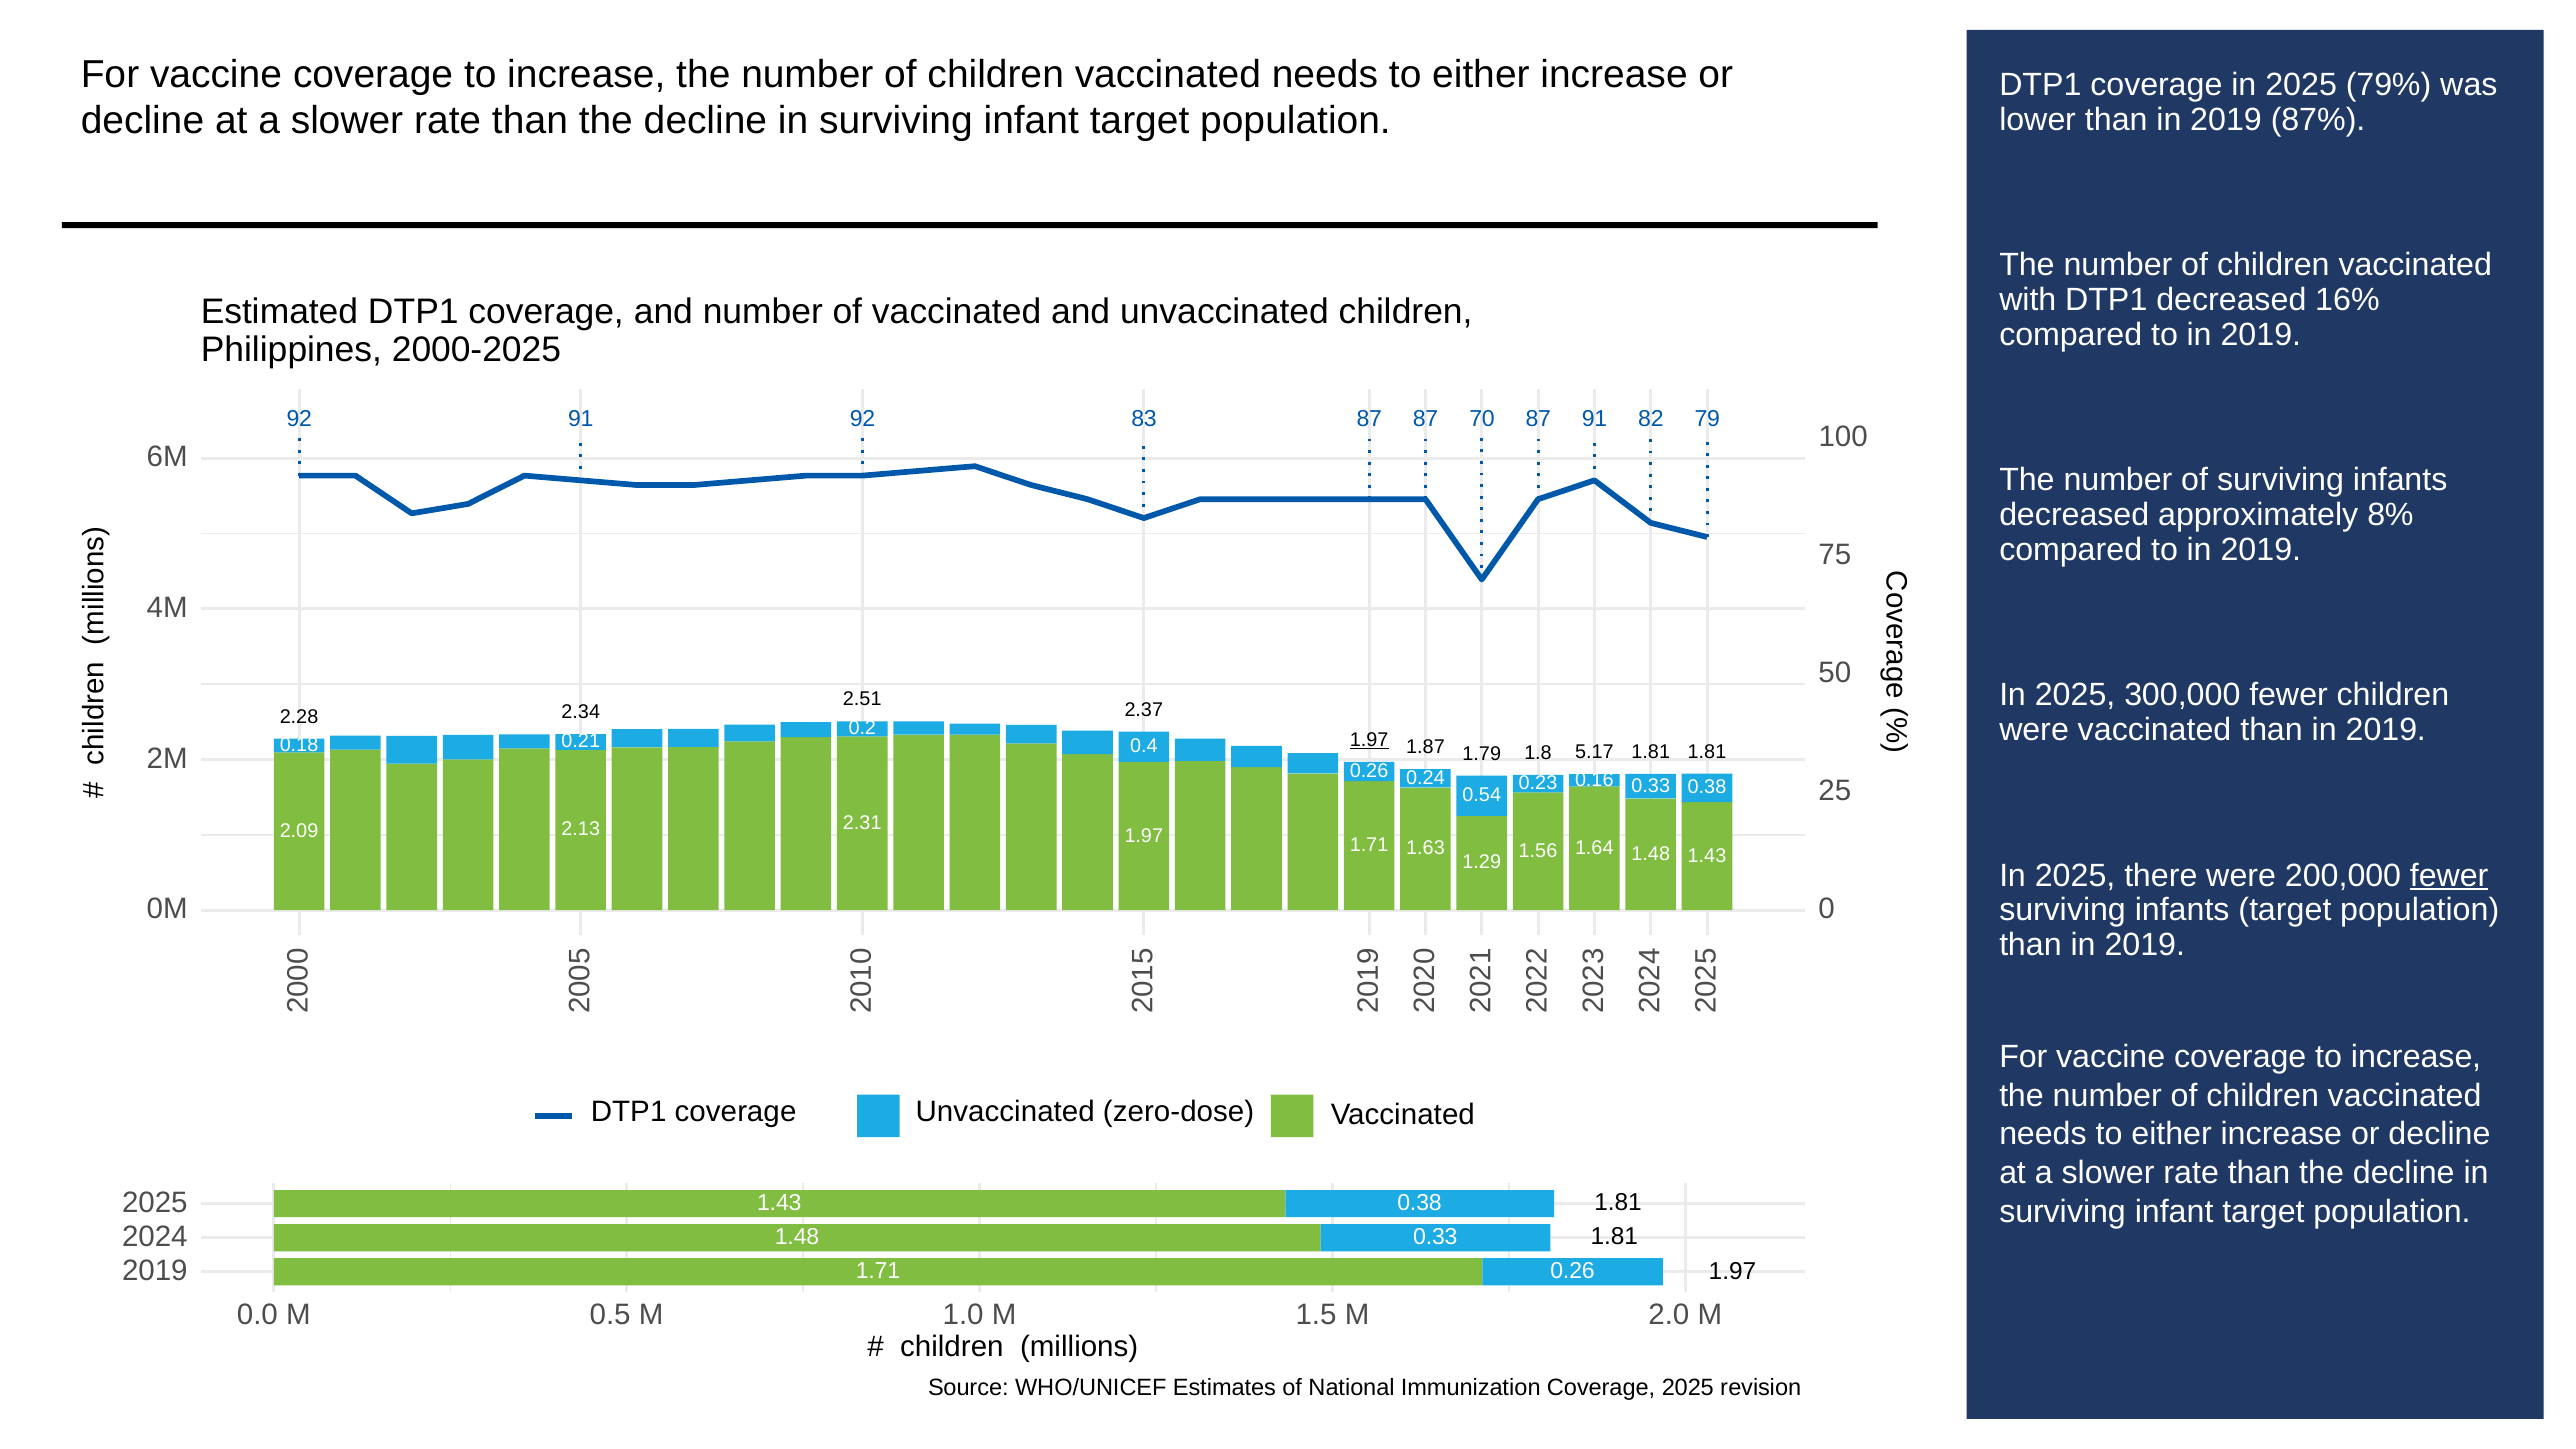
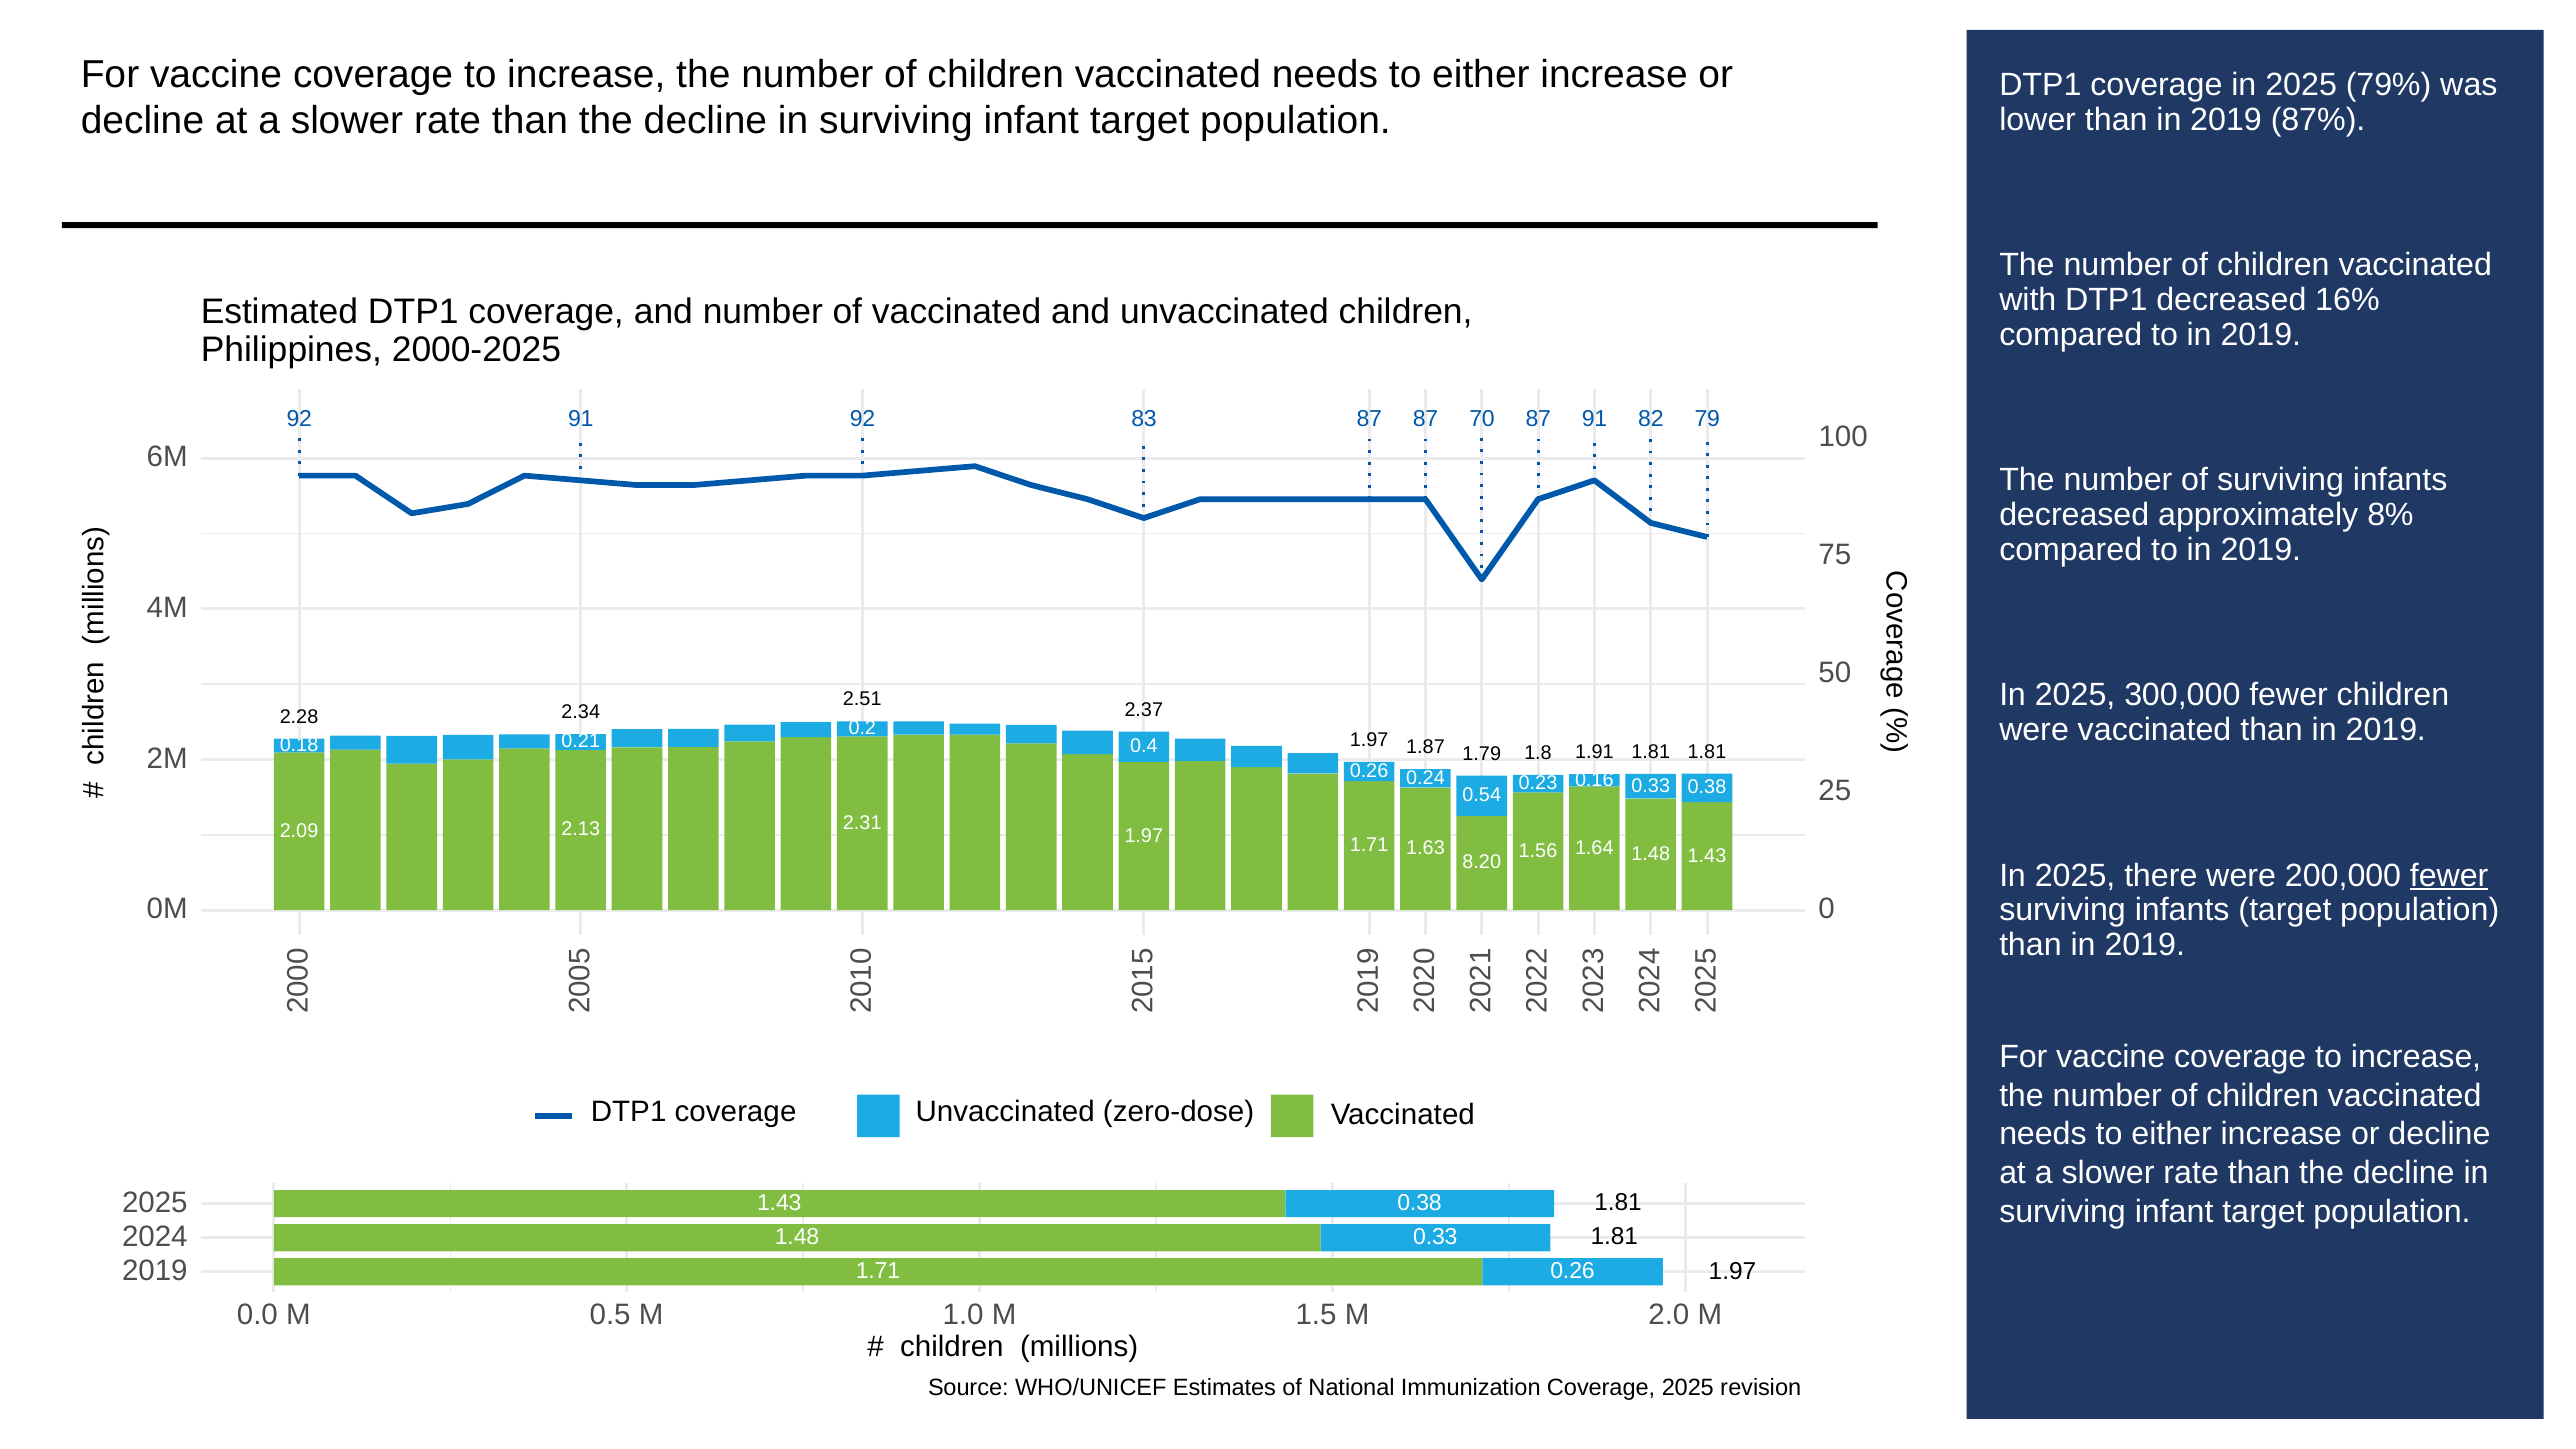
1.97 at (1369, 740) underline: present -> none
5.17: 5.17 -> 1.91
1.29: 1.29 -> 8.20
